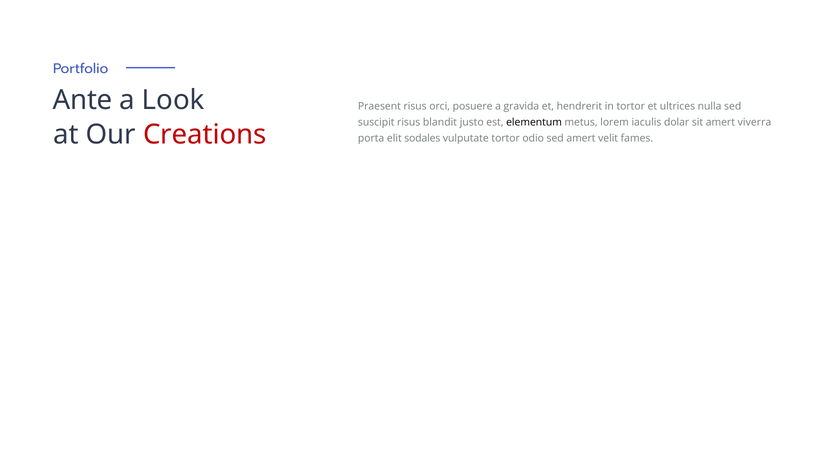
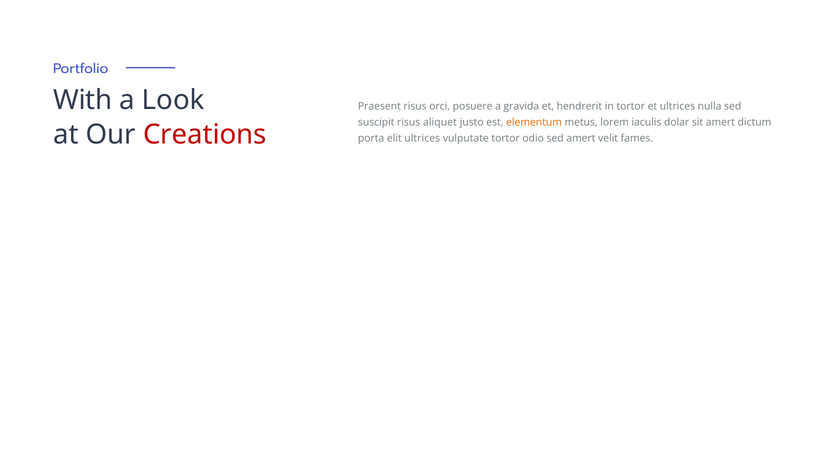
Ante: Ante -> With
blandit: blandit -> aliquet
elementum colour: black -> orange
viverra: viverra -> dictum
elit sodales: sodales -> ultrices
